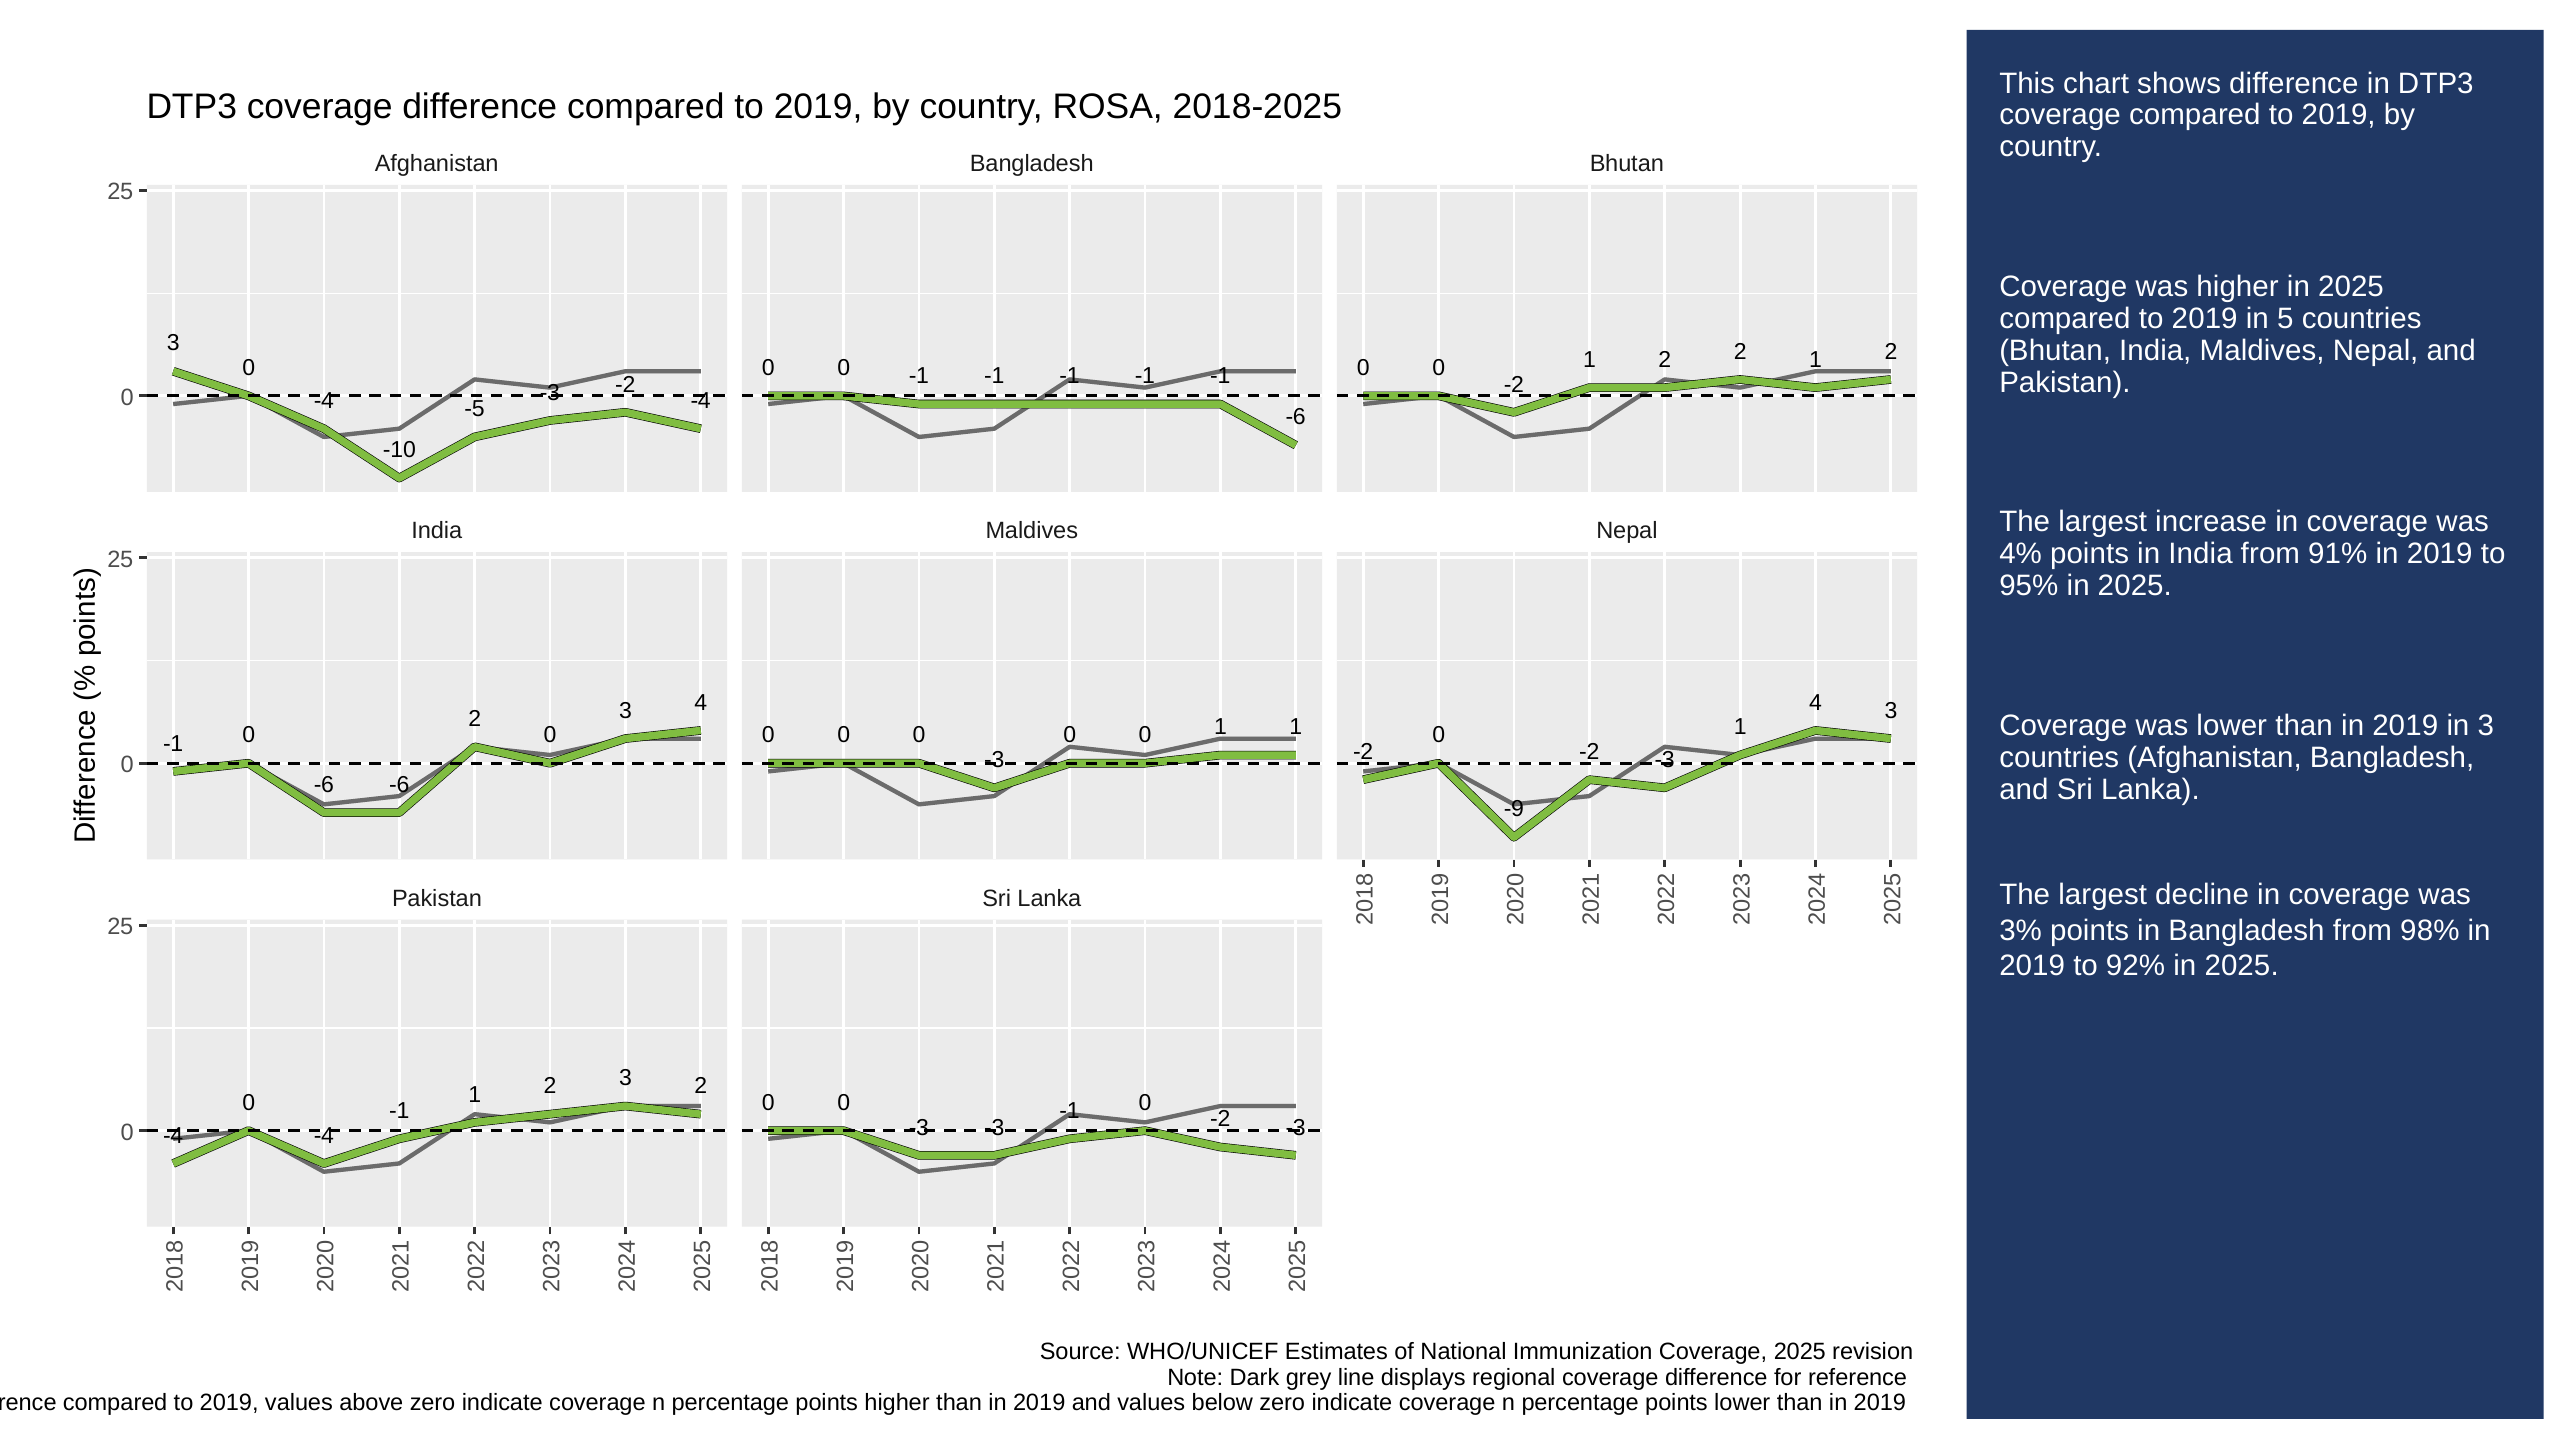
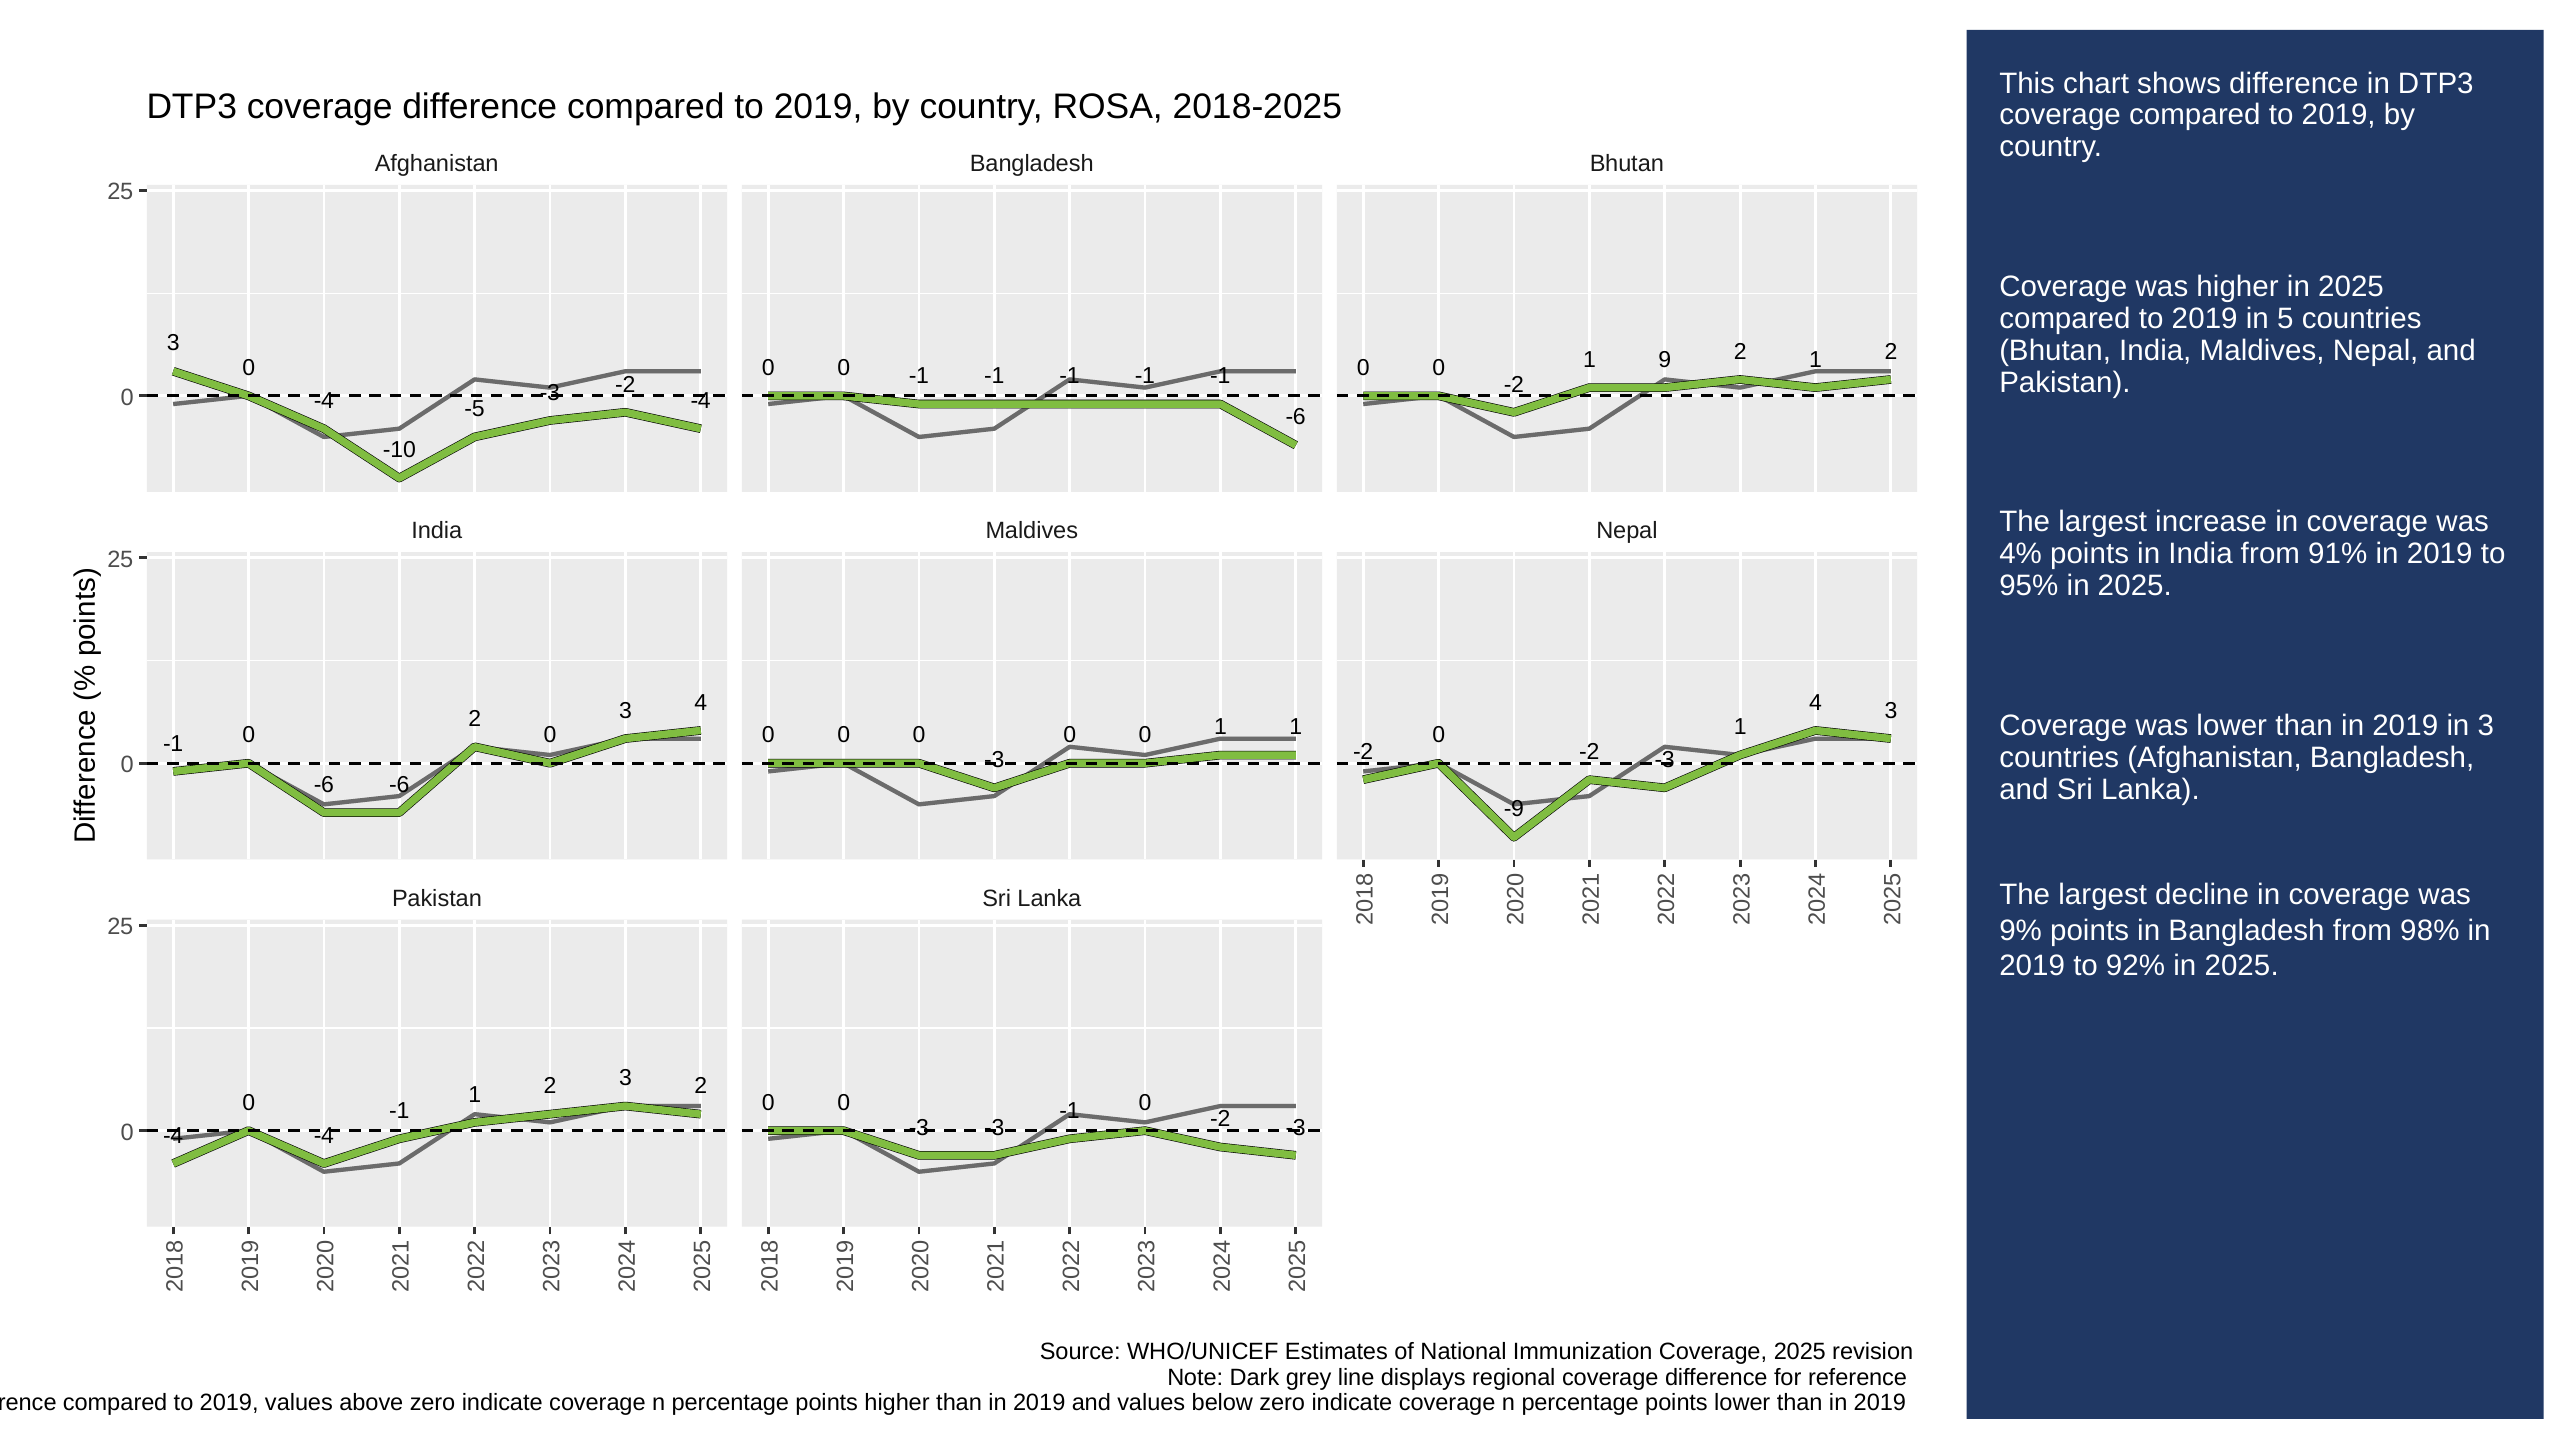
2 at (1665, 360): 2 -> 9
3%: 3% -> 9%
